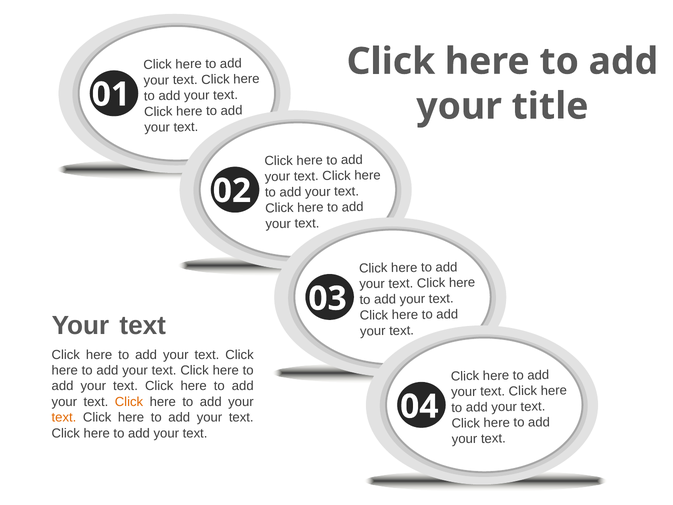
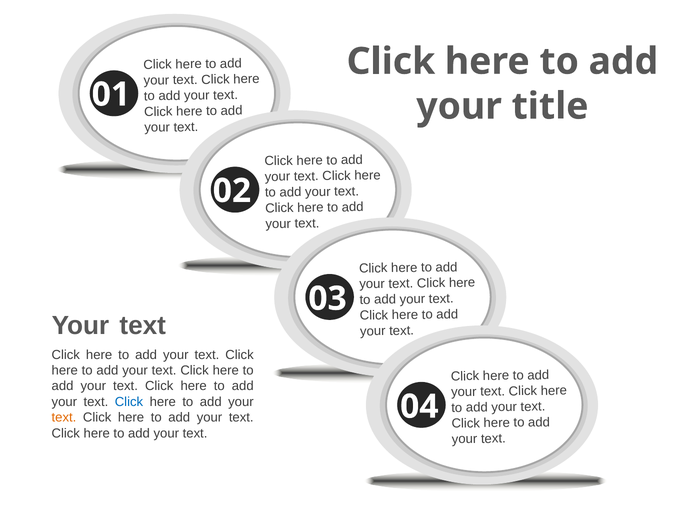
Click at (129, 402) colour: orange -> blue
